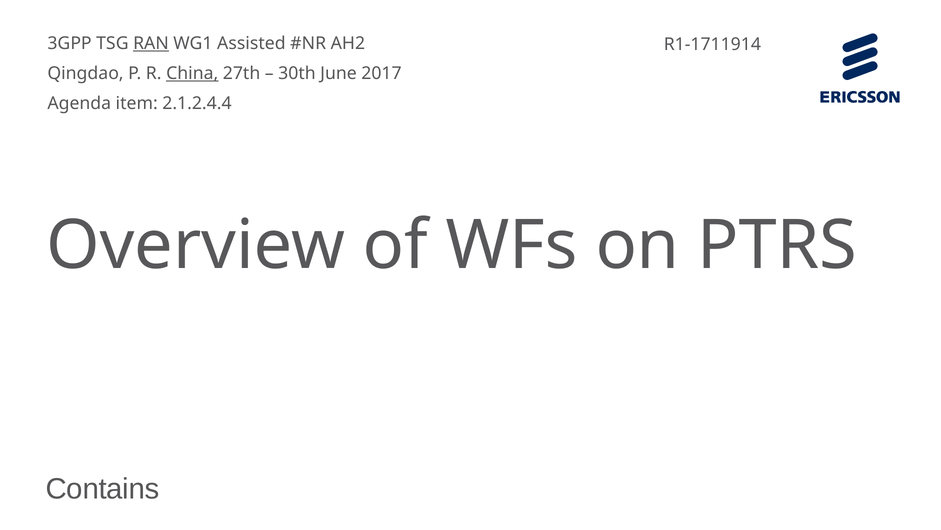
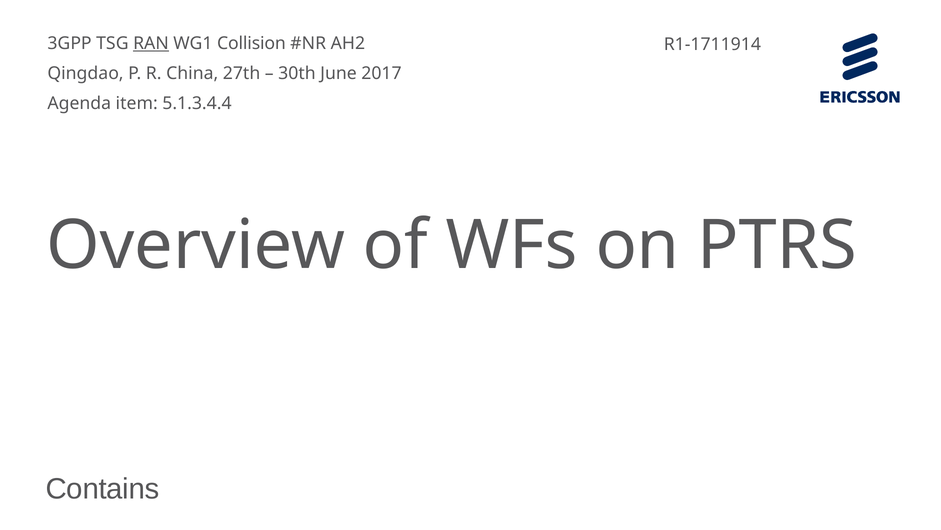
Assisted: Assisted -> Collision
China underline: present -> none
2.1.2.4.4: 2.1.2.4.4 -> 5.1.3.4.4
